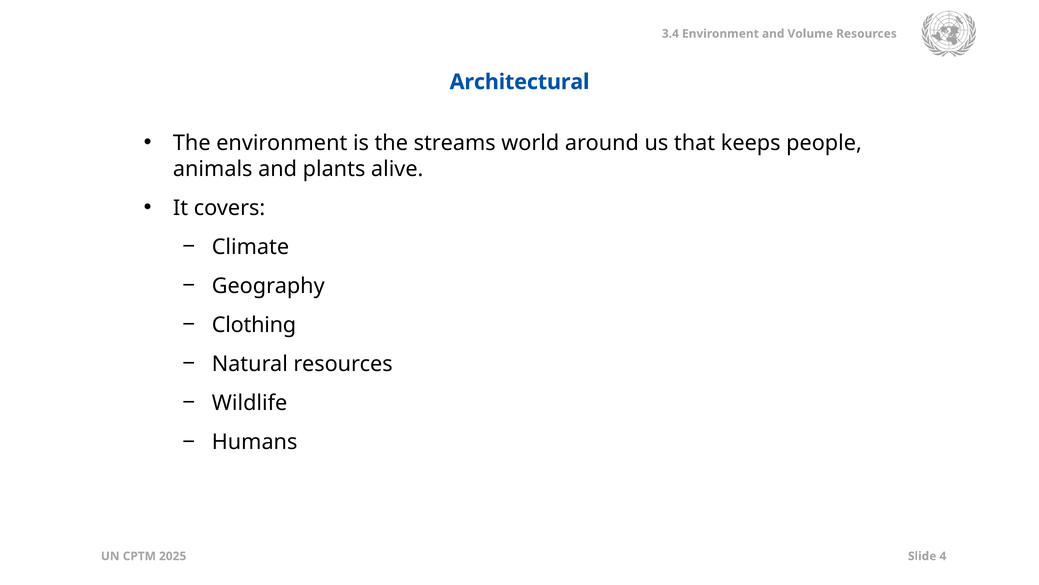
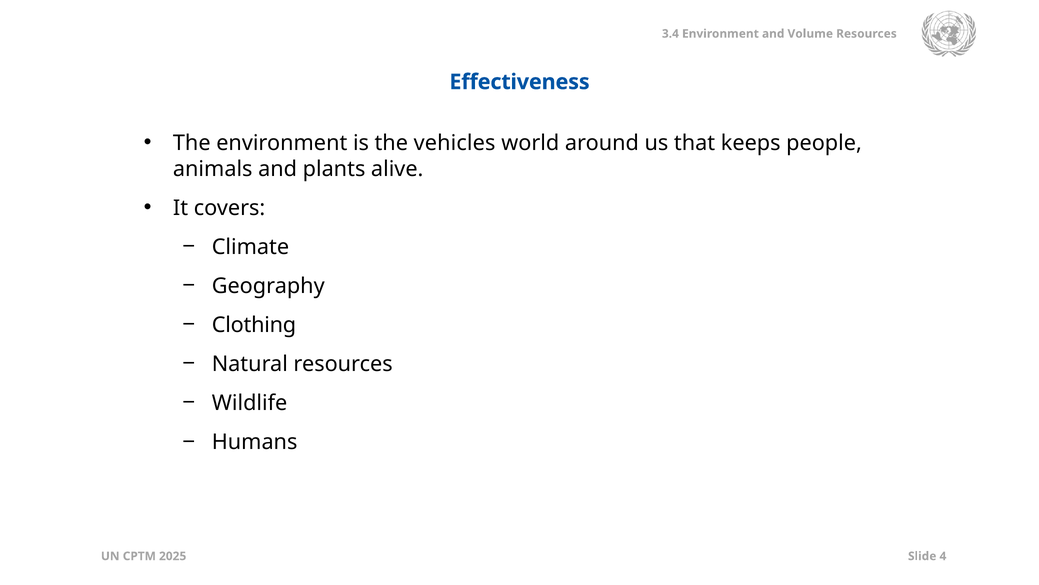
Architectural: Architectural -> Effectiveness
streams: streams -> vehicles
